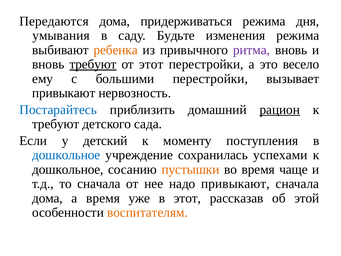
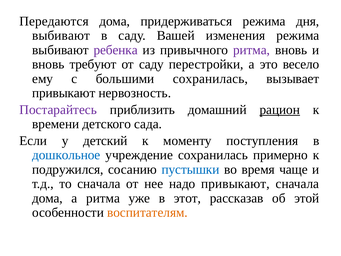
умывания at (61, 36): умывания -> выбивают
Будьте: Будьте -> Вашей
ребенка colour: orange -> purple
требуют at (93, 64) underline: present -> none
от этот: этот -> саду
большими перестройки: перестройки -> сохранилась
Постарайтесь colour: blue -> purple
требуют at (56, 124): требуют -> времени
успехами: успехами -> примерно
дошкольное at (68, 169): дошкольное -> подружился
пустышки colour: orange -> blue
а время: время -> ритма
